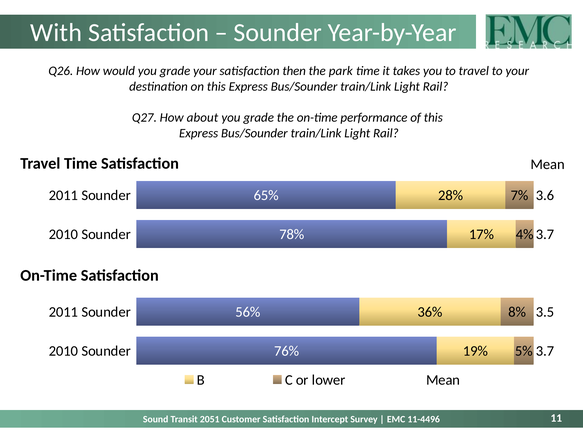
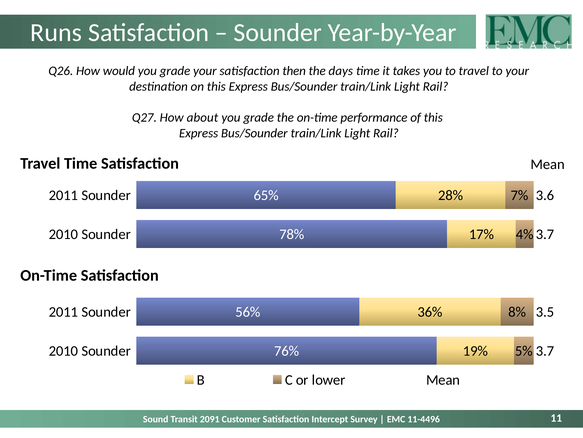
With: With -> Runs
park: park -> days
2051: 2051 -> 2091
